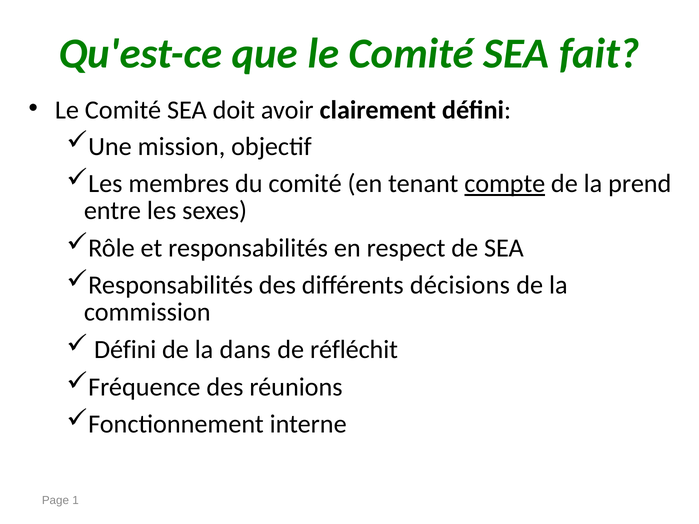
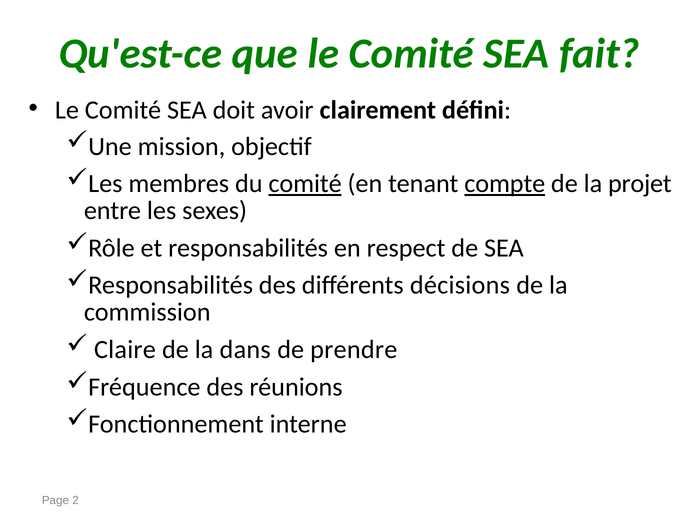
comité at (305, 184) underline: none -> present
prend: prend -> projet
Défini at (125, 350): Défini -> Claire
réfléchit: réfléchit -> prendre
1: 1 -> 2
